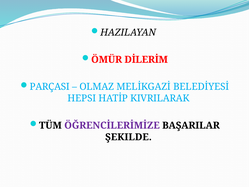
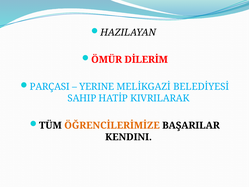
OLMAZ: OLMAZ -> YERINE
HEPSI: HEPSI -> SAHIP
ÖĞRENCİLERİMİZE colour: purple -> orange
ŞEKILDE: ŞEKILDE -> KENDINI
